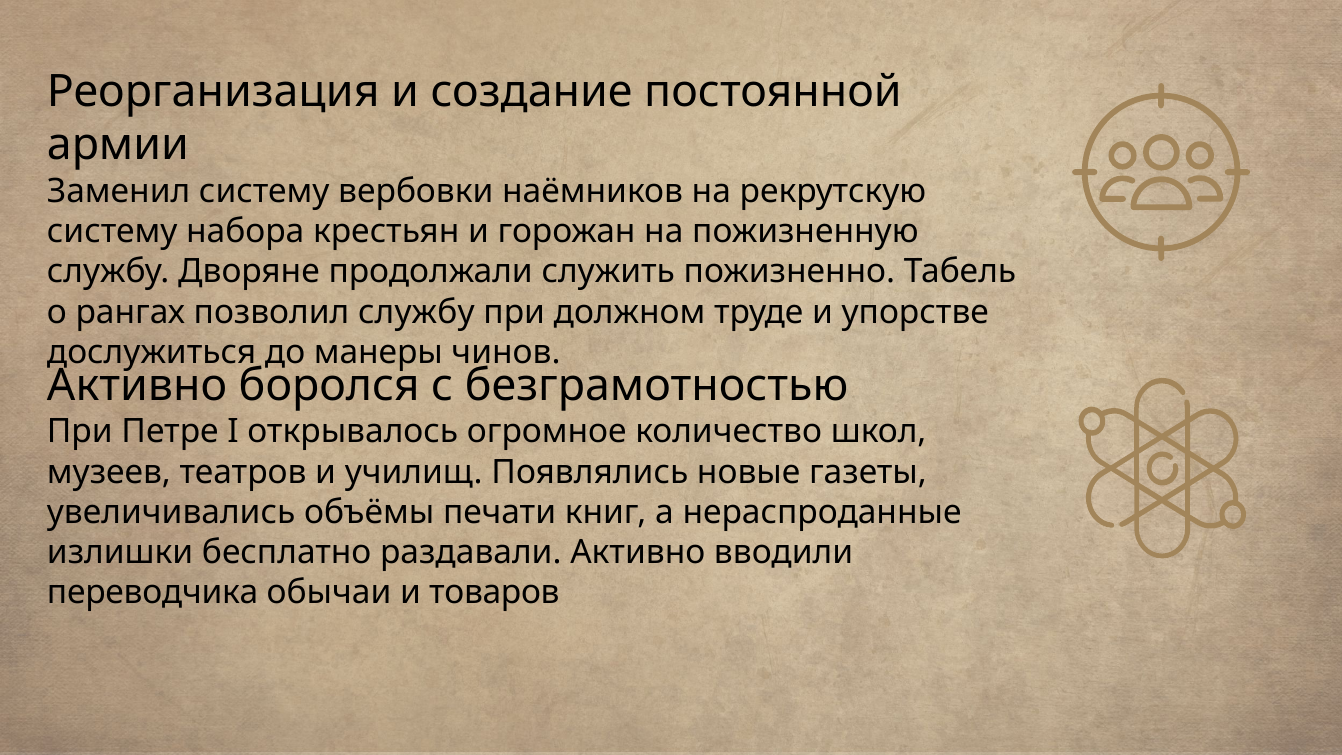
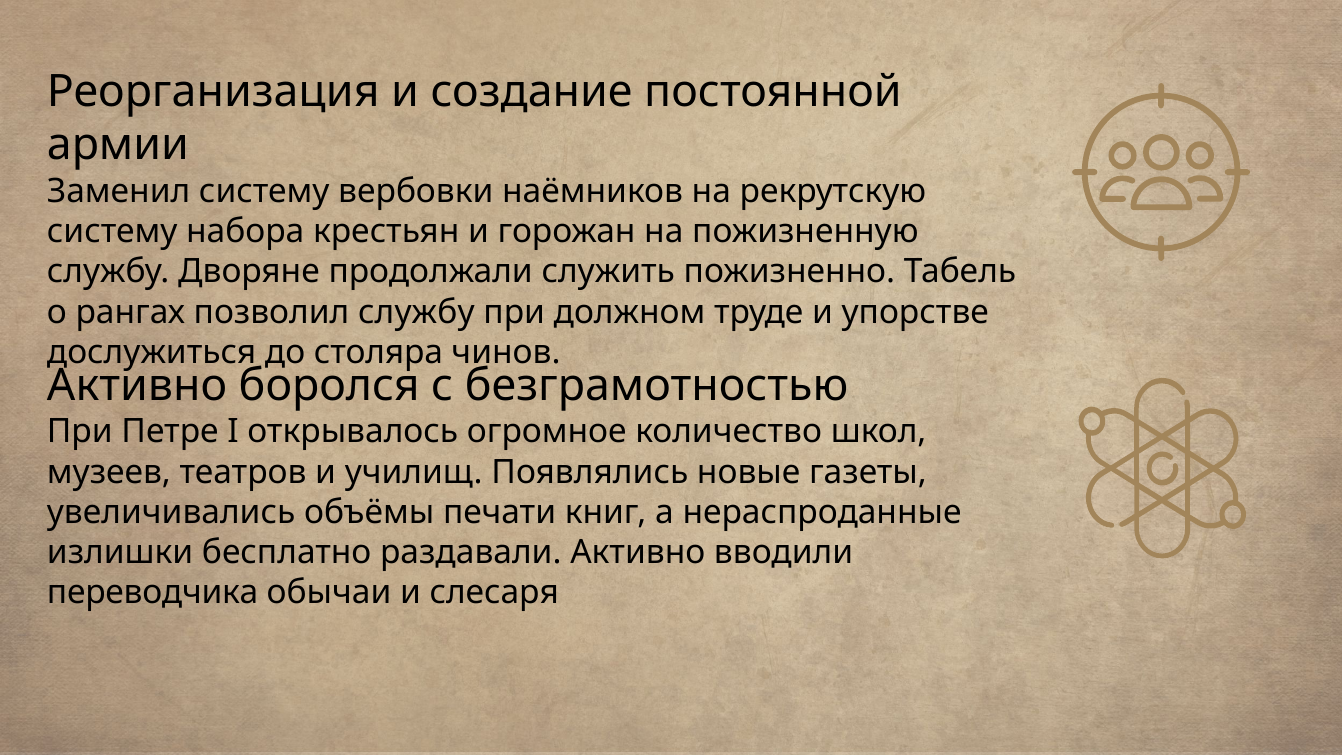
манеры: манеры -> столяра
товаров: товаров -> слесаря
